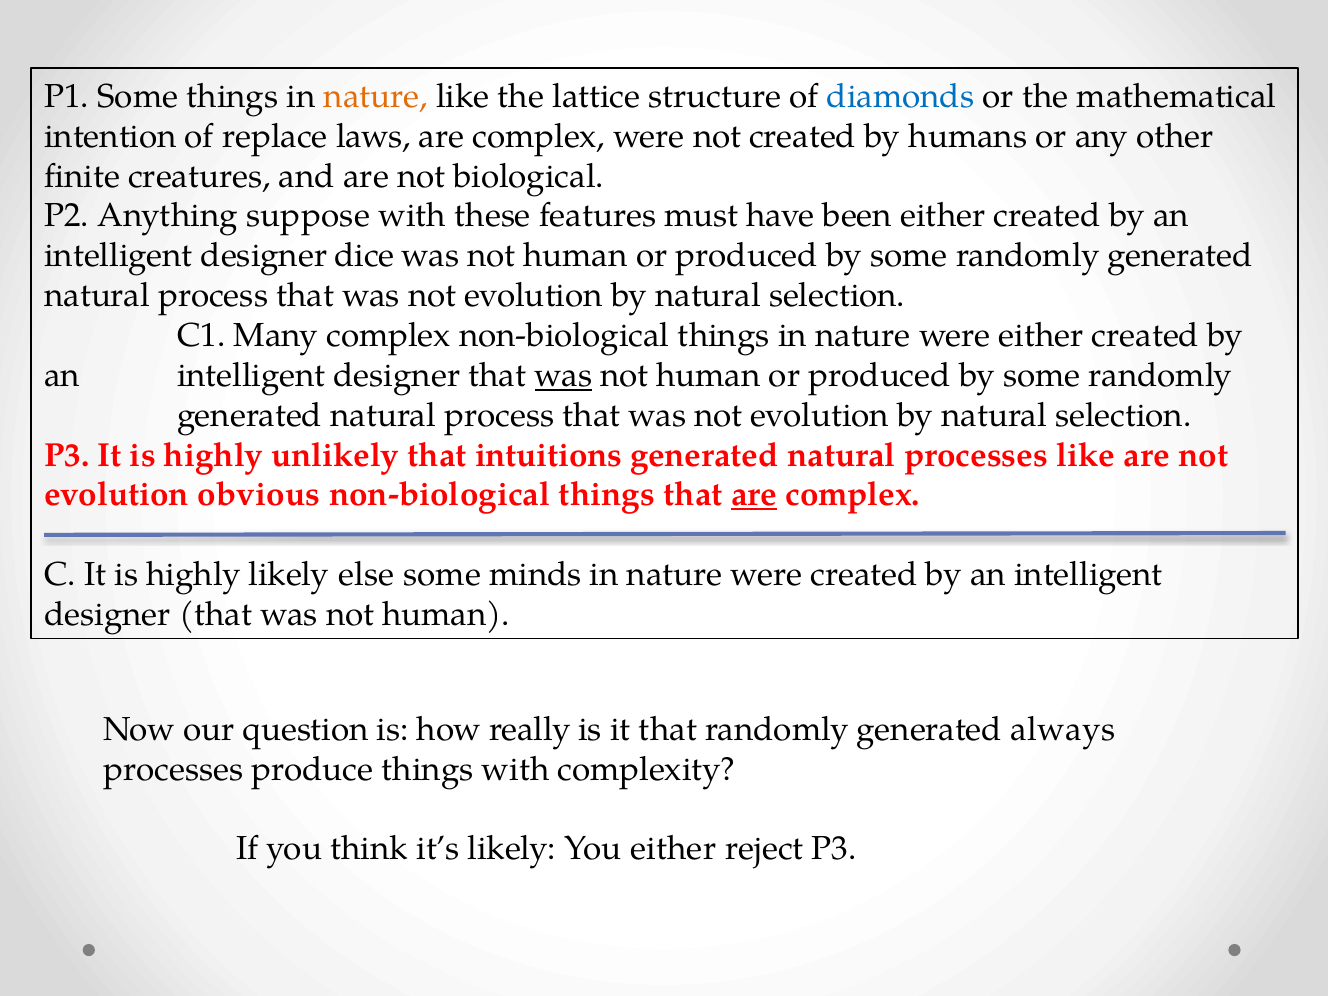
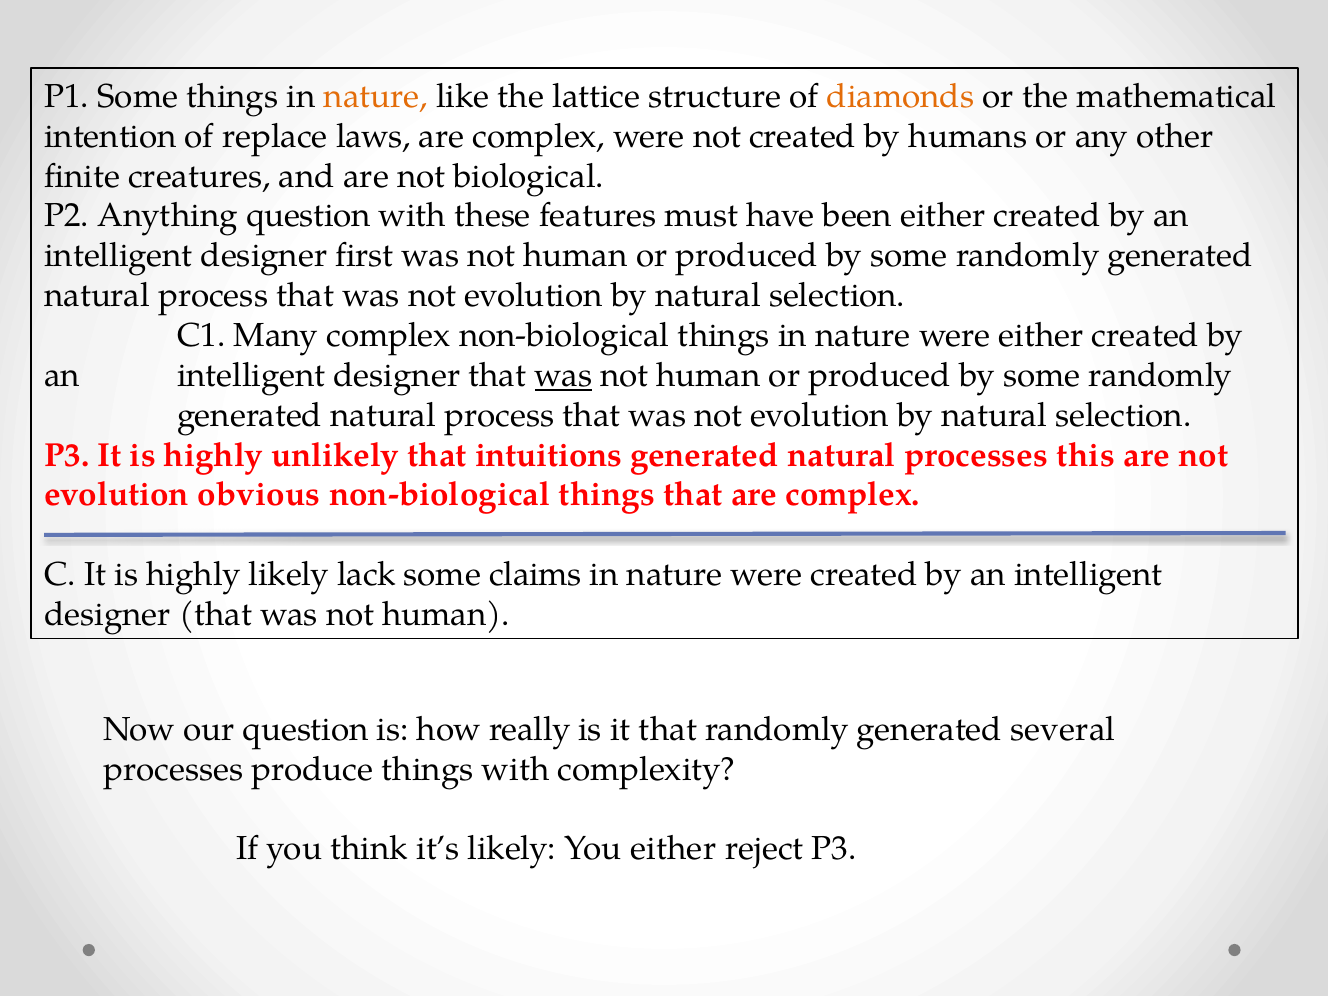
diamonds colour: blue -> orange
Anything suppose: suppose -> question
dice: dice -> first
processes like: like -> this
are at (754, 495) underline: present -> none
else: else -> lack
minds: minds -> claims
always: always -> several
